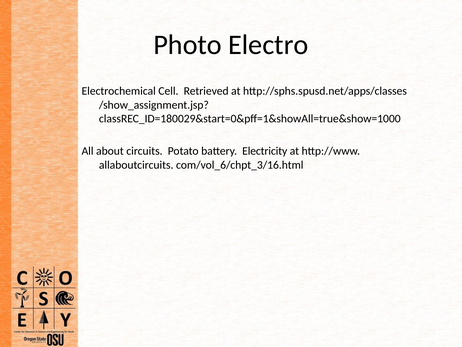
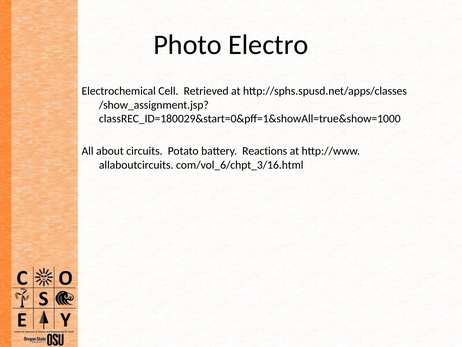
Electricity: Electricity -> Reactions
